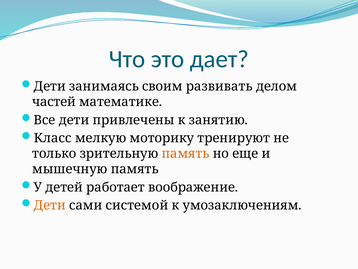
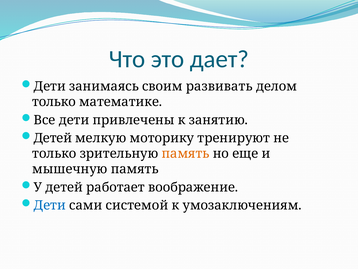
частей at (54, 102): частей -> только
Класс at (53, 138): Класс -> Детей
Дети at (50, 205) colour: orange -> blue
